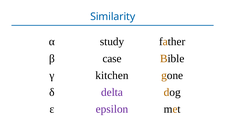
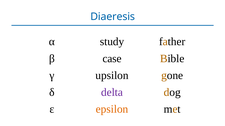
Similarity: Similarity -> Diaeresis
kitchen: kitchen -> upsilon
epsilon colour: purple -> orange
